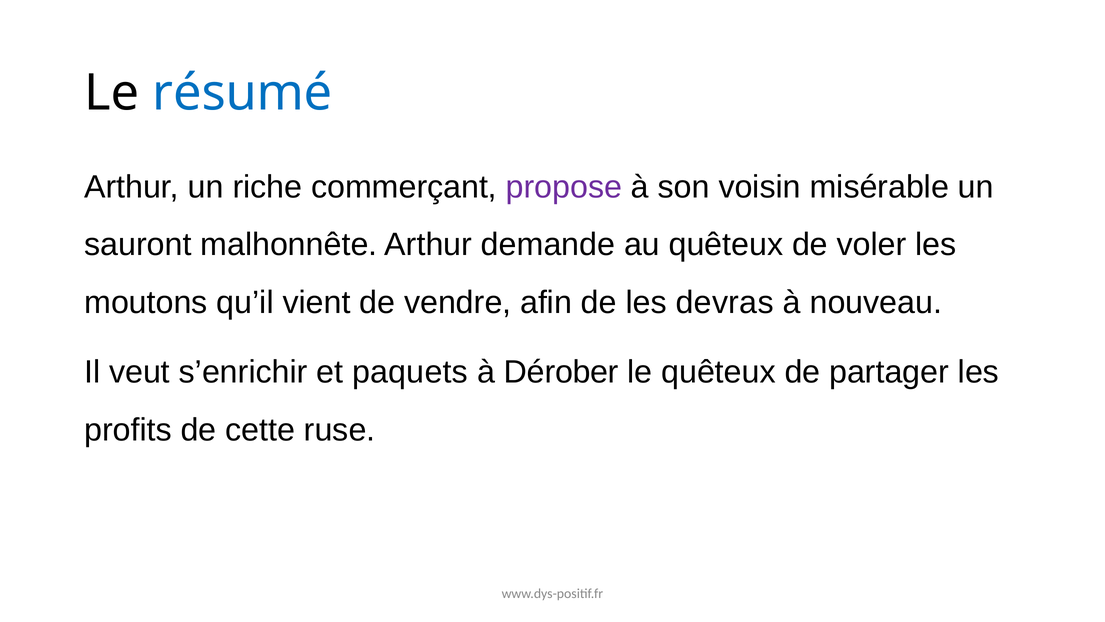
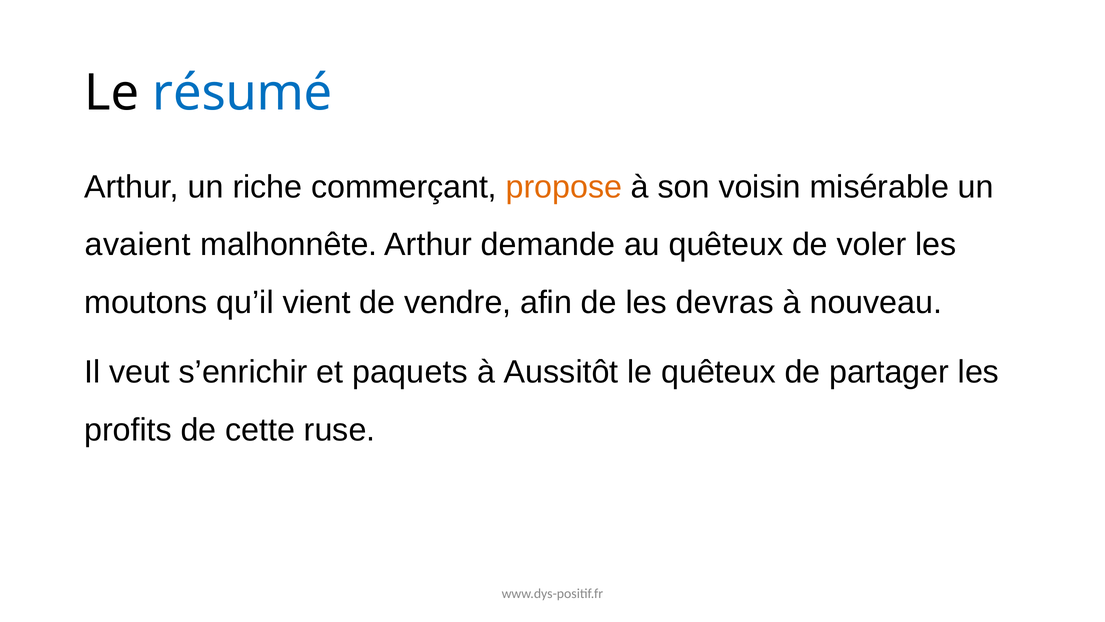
propose colour: purple -> orange
sauront: sauront -> avaient
Dérober: Dérober -> Aussitôt
